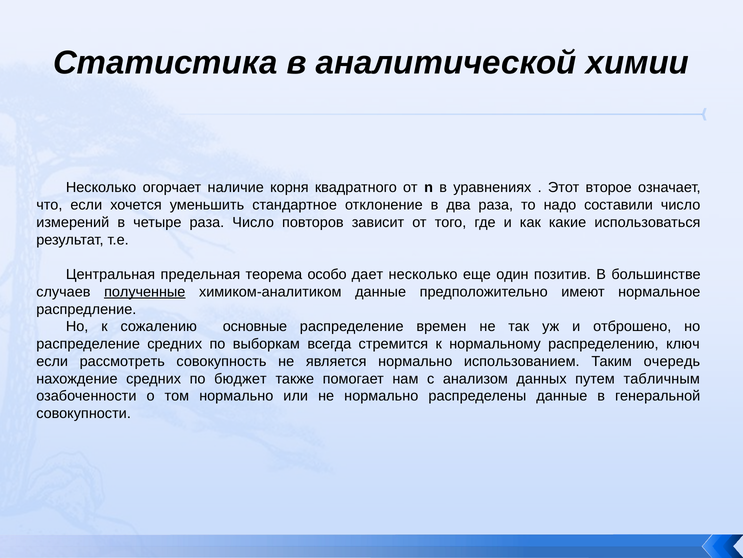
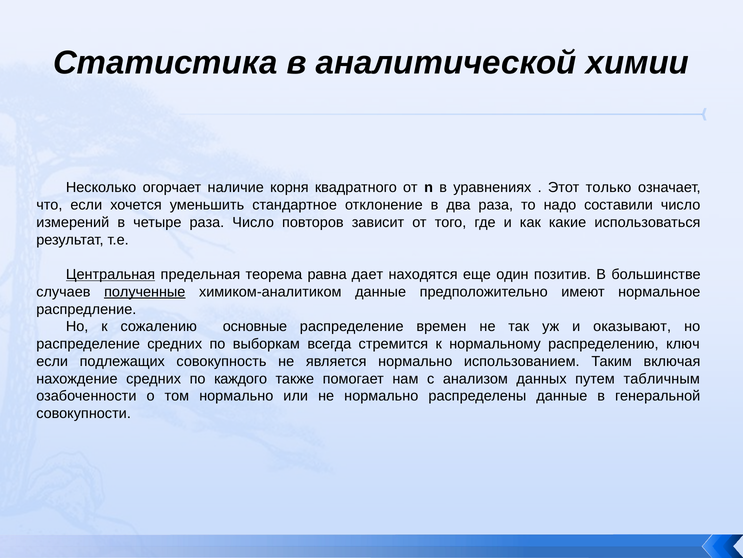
второе: второе -> только
Центральная underline: none -> present
особо: особо -> равна
даeт несколько: несколько -> находятся
отброшено: отброшено -> оказывают
рассмотреть: рассмотреть -> подлежащих
очередь: очередь -> включая
бюджет: бюджет -> каждого
